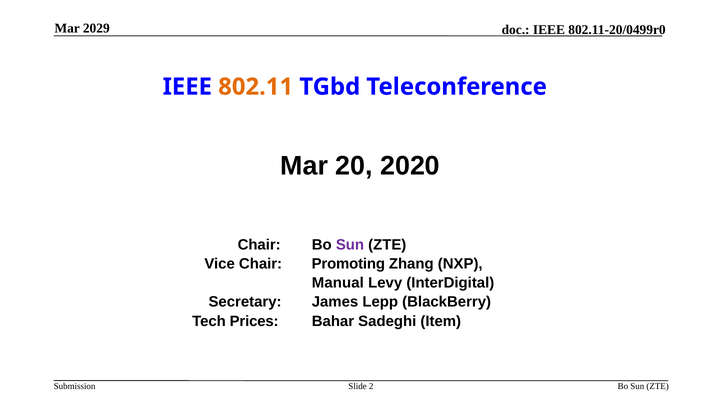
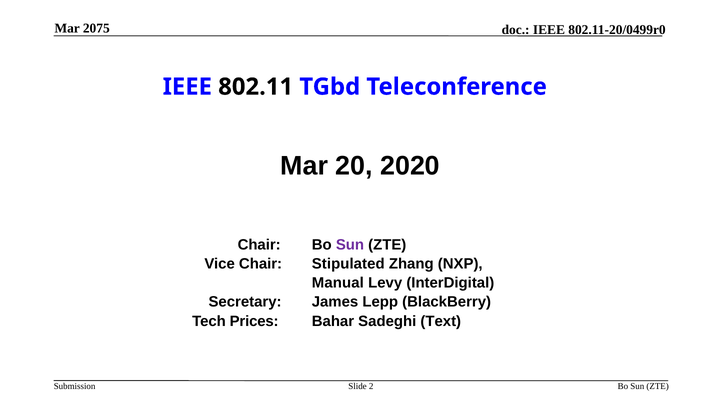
2029: 2029 -> 2075
802.11 colour: orange -> black
Promoting: Promoting -> Stipulated
Item: Item -> Text
